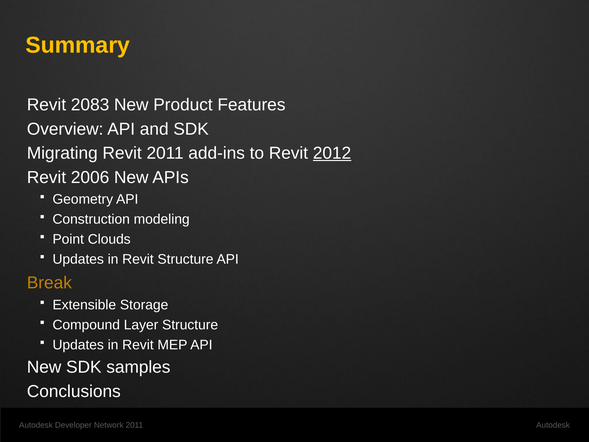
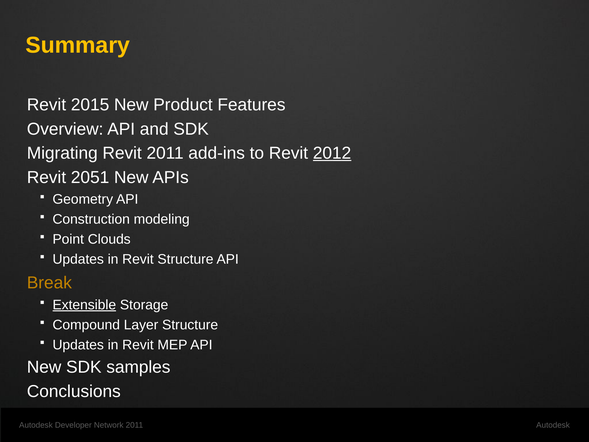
2083: 2083 -> 2015
2006: 2006 -> 2051
Extensible underline: none -> present
